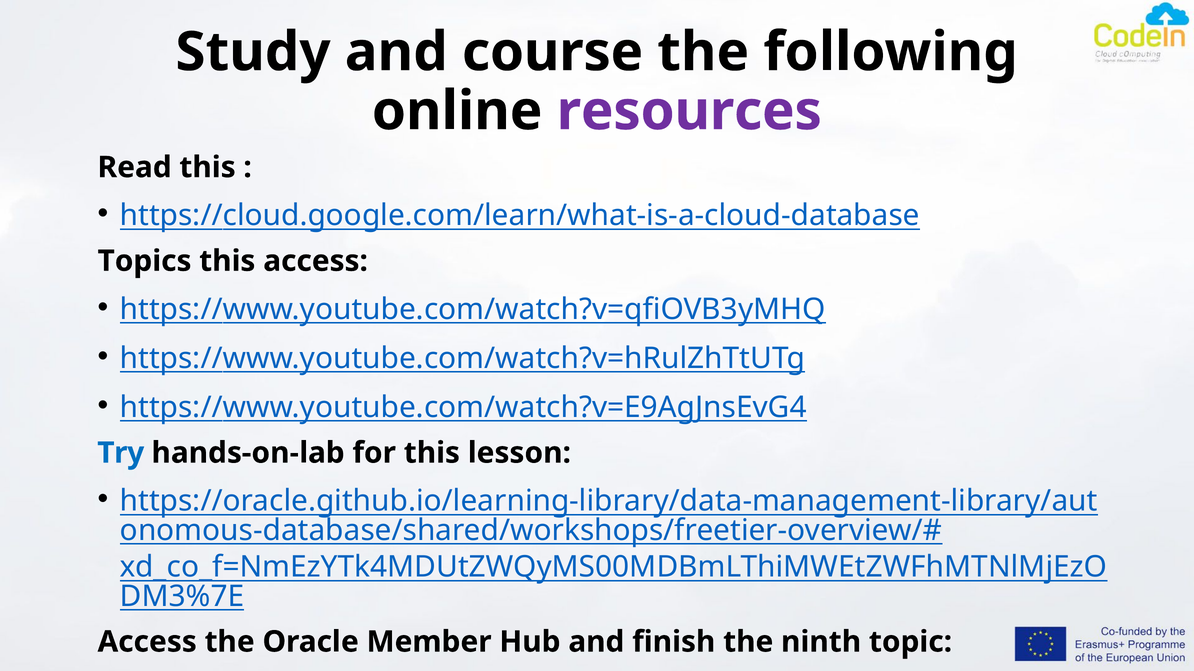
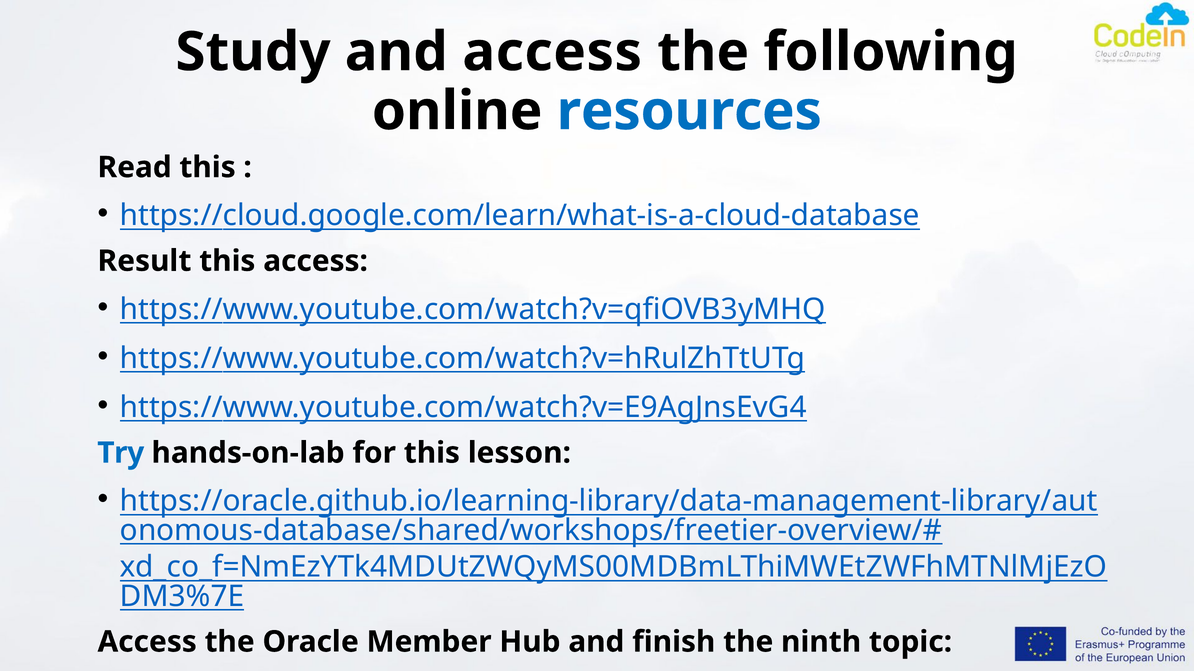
and course: course -> access
resources colour: purple -> blue
Topics: Topics -> Result
